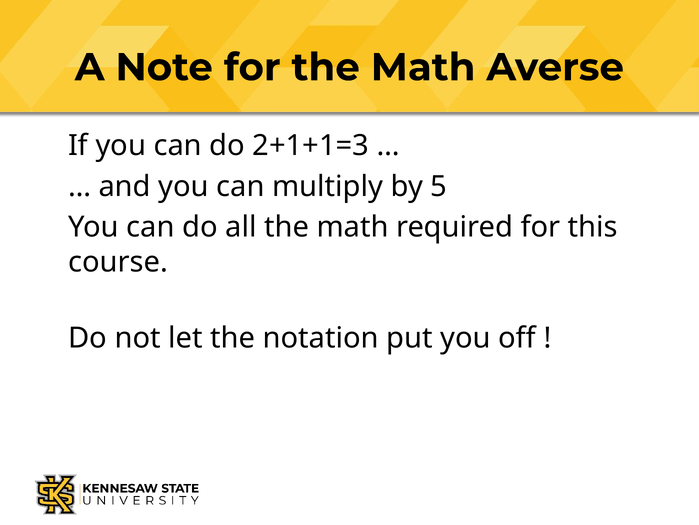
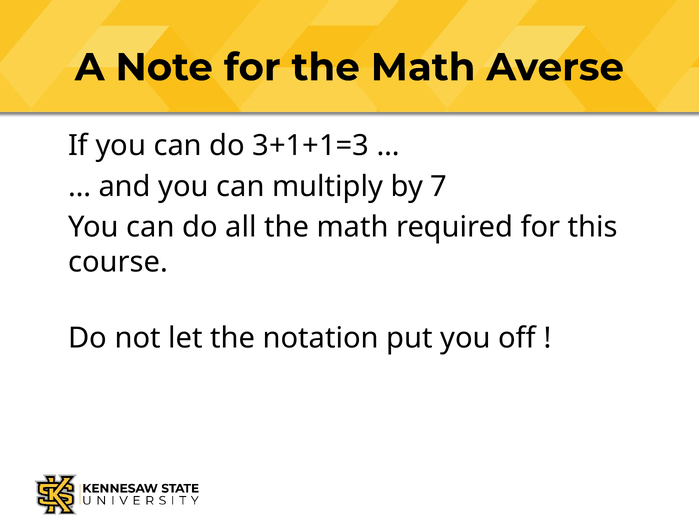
2+1+1=3: 2+1+1=3 -> 3+1+1=3
5: 5 -> 7
